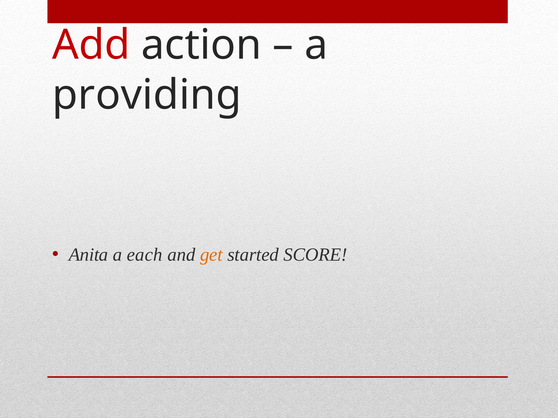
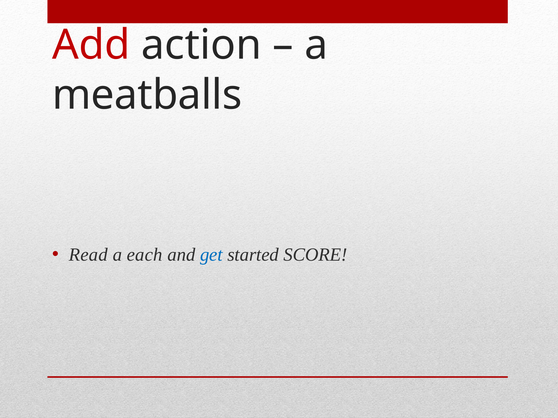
providing: providing -> meatballs
Anita: Anita -> Read
get colour: orange -> blue
